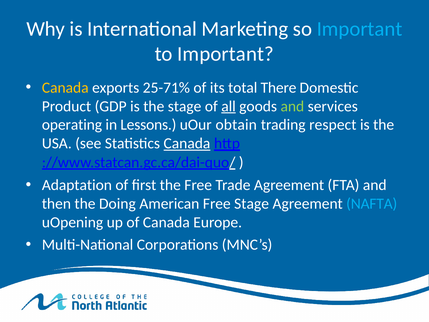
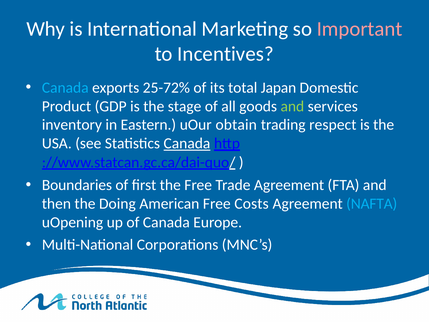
Important at (360, 29) colour: light blue -> pink
to Important: Important -> Incentives
Canada at (65, 88) colour: yellow -> light blue
25-71%: 25-71% -> 25-72%
There: There -> Japan
all underline: present -> none
operating: operating -> inventory
Lessons: Lessons -> Eastern
Adaptation: Adaptation -> Boundaries
Free Stage: Stage -> Costs
